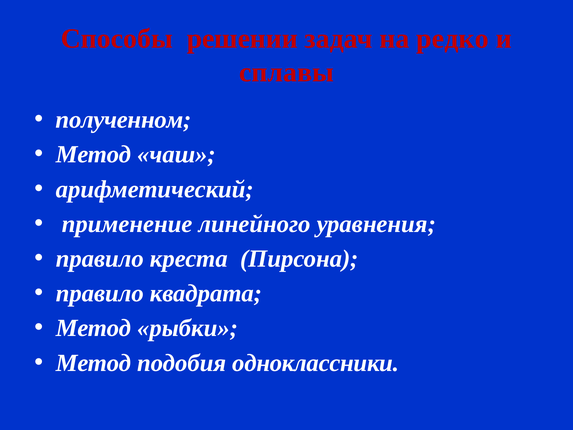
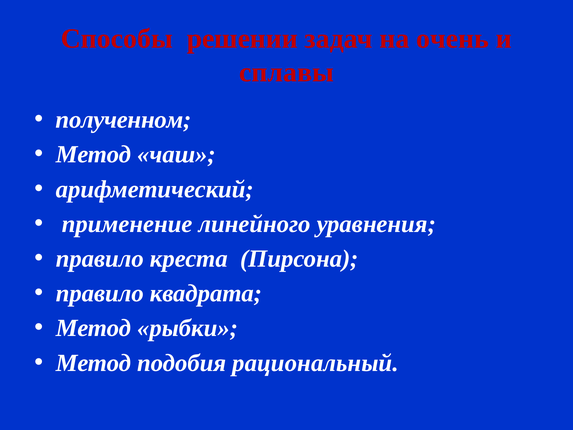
редко: редко -> очень
одноклассники: одноклассники -> рациональный
